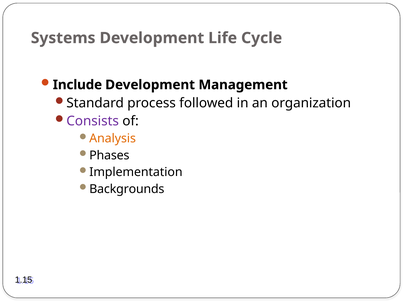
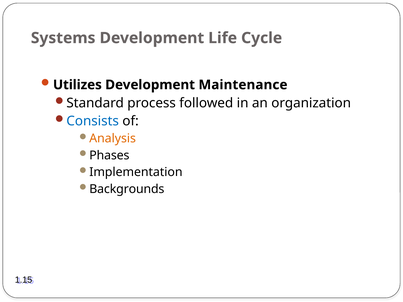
Include: Include -> Utilizes
Management: Management -> Maintenance
Consists colour: purple -> blue
